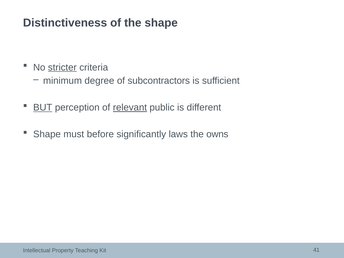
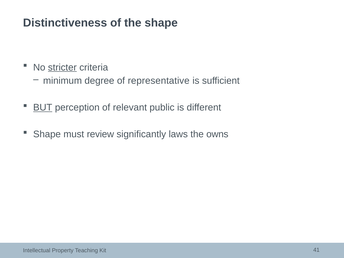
subcontractors: subcontractors -> representative
relevant underline: present -> none
before: before -> review
